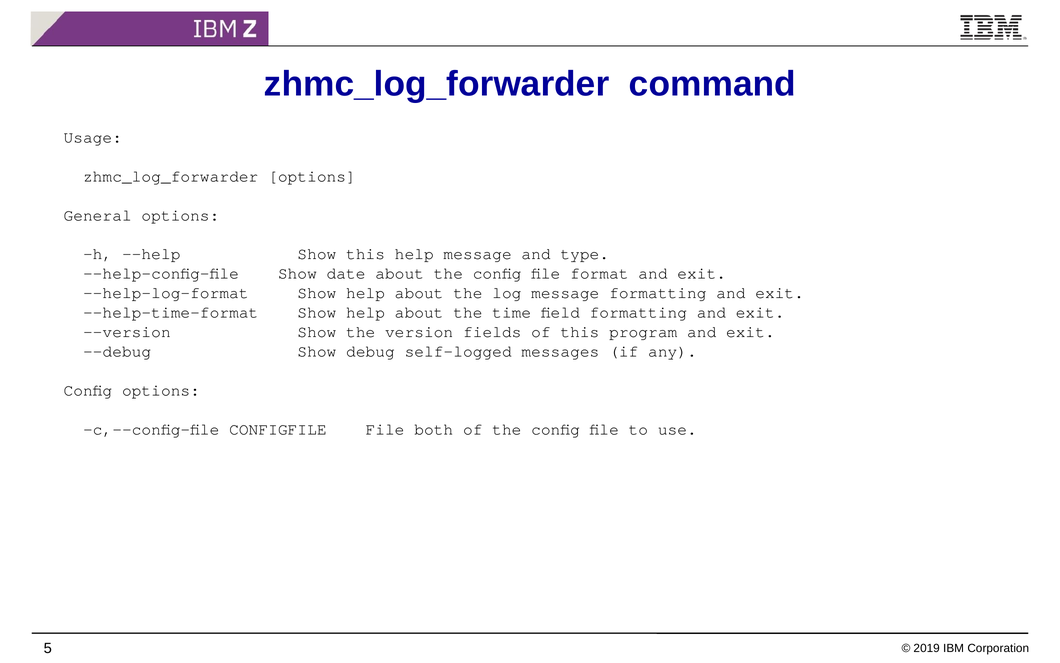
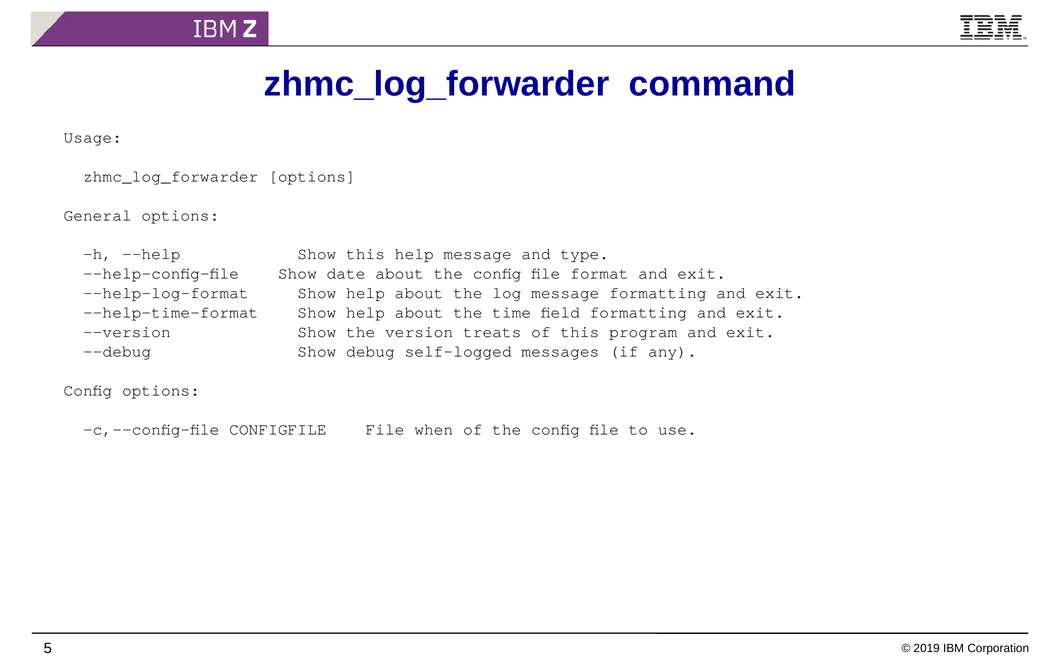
fields: fields -> treats
both: both -> when
